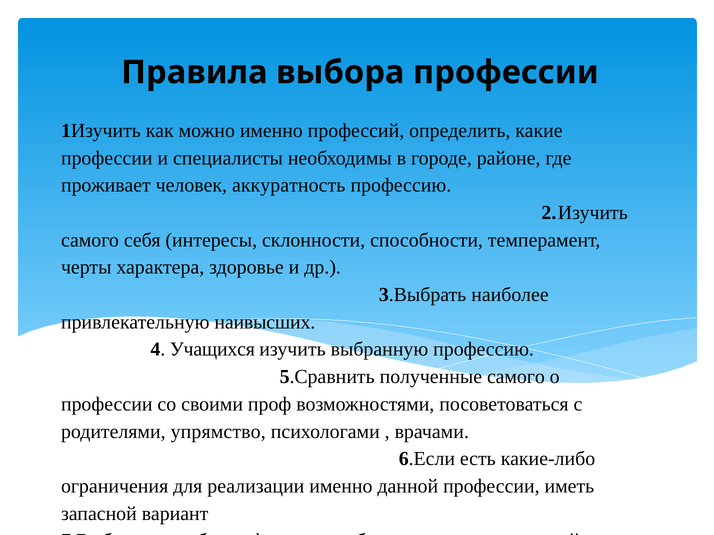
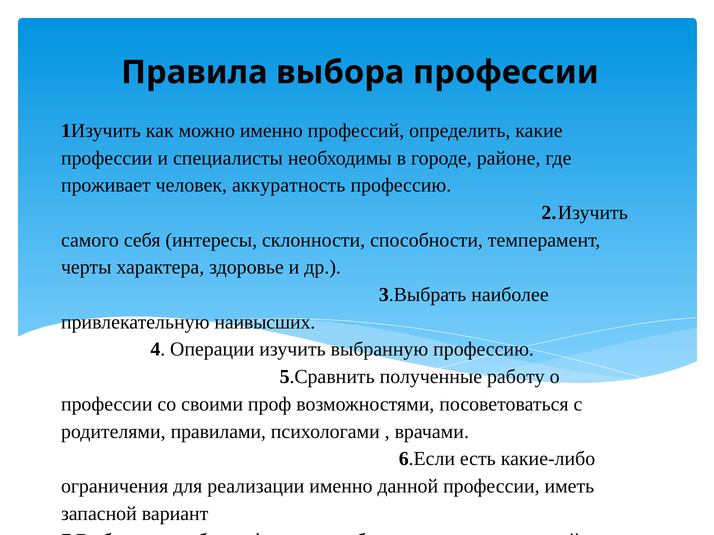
Учащихся: Учащихся -> Операции
полученные самого: самого -> работу
упрямство: упрямство -> правилами
